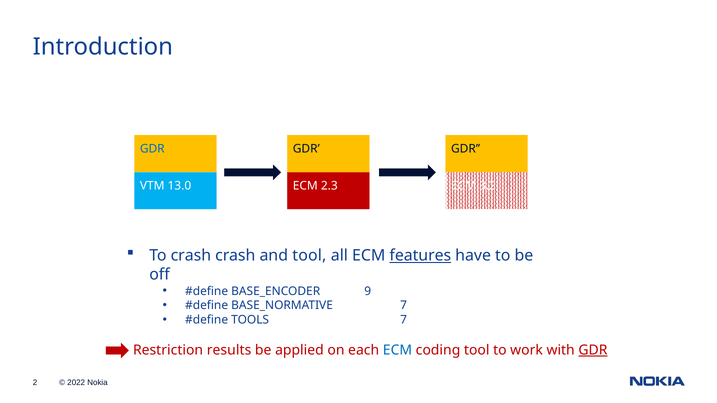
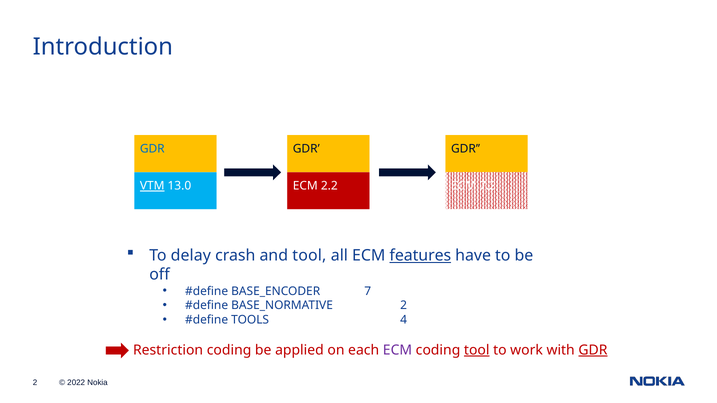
VTM underline: none -> present
2.3: 2.3 -> 2.2
3.2: 3.2 -> 7.2
To crash: crash -> delay
9: 9 -> 7
BASE_NORMATIVE 7: 7 -> 2
TOOLS 7: 7 -> 4
Restriction results: results -> coding
ECM at (397, 350) colour: blue -> purple
tool at (477, 350) underline: none -> present
